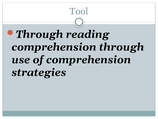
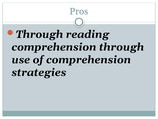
Tool: Tool -> Pros
